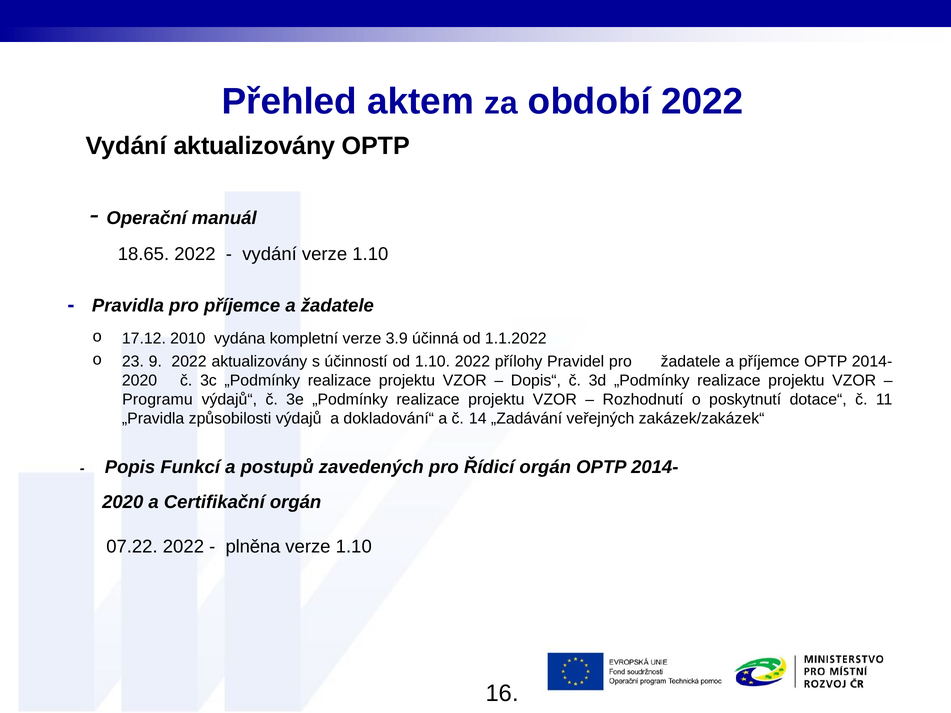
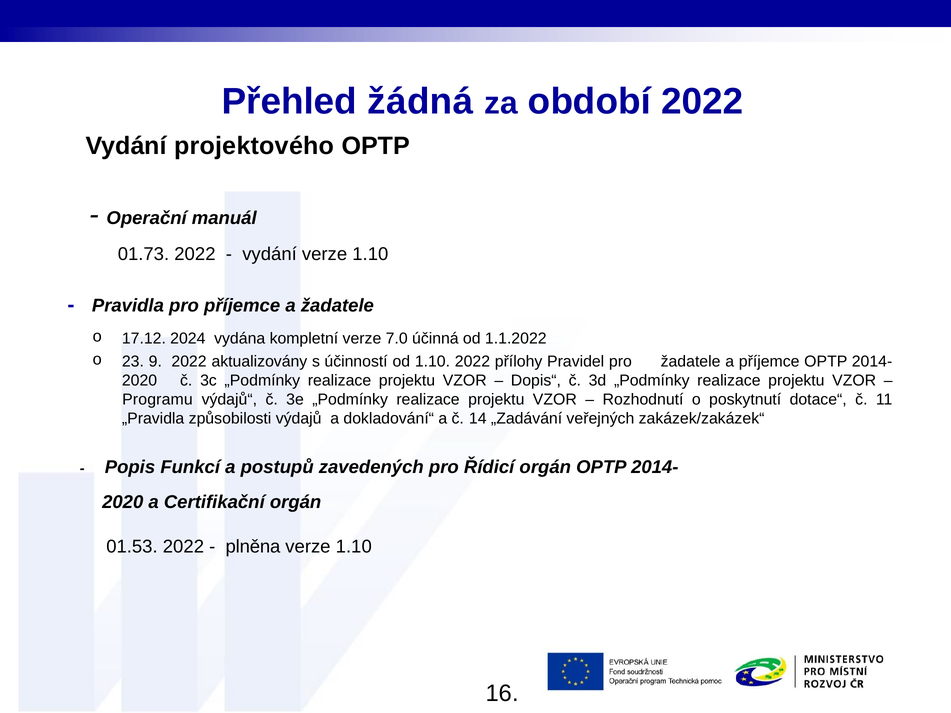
aktem: aktem -> žádná
Vydání aktualizovány: aktualizovány -> projektového
18.65: 18.65 -> 01.73
2010: 2010 -> 2024
3.9: 3.9 -> 7.0
07.22: 07.22 -> 01.53
